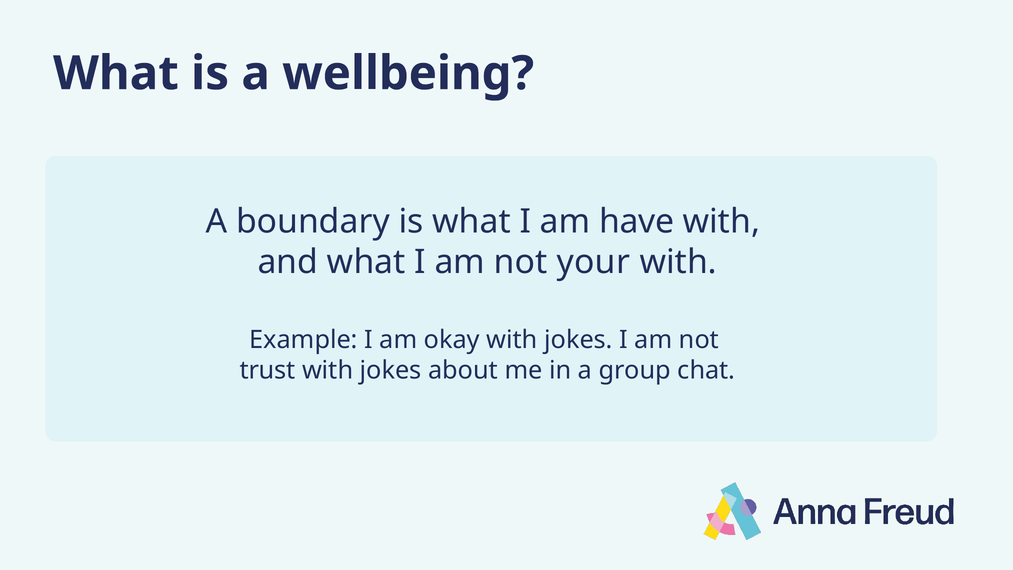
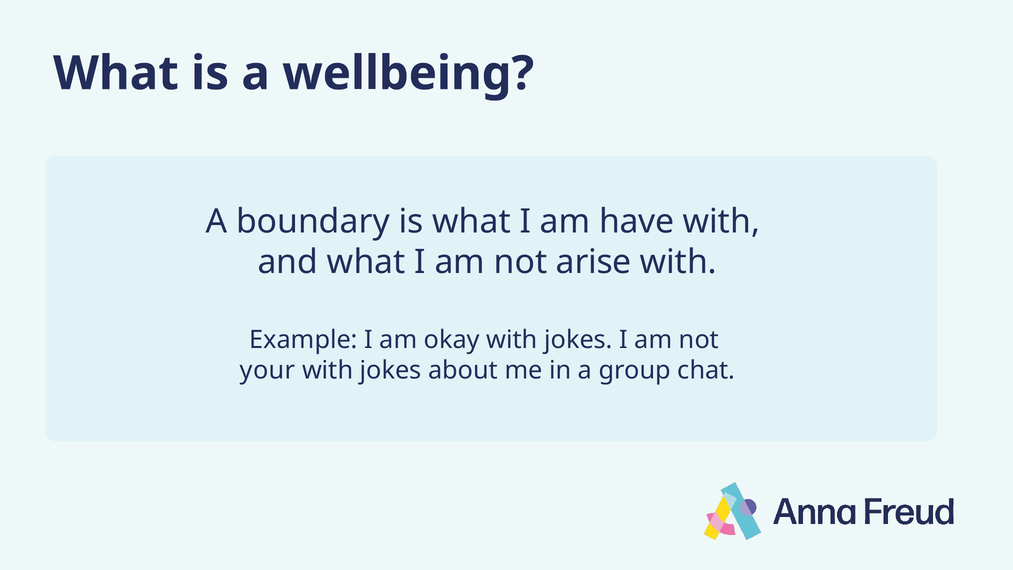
your: your -> arise
trust: trust -> your
